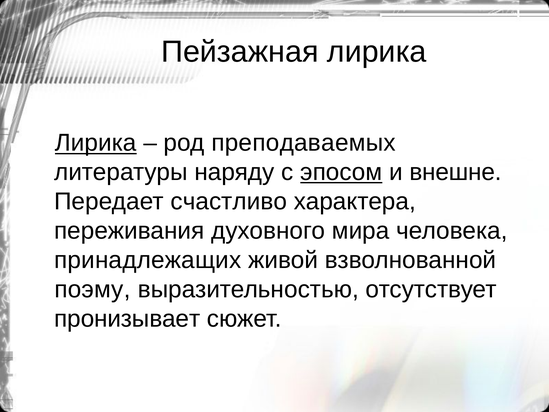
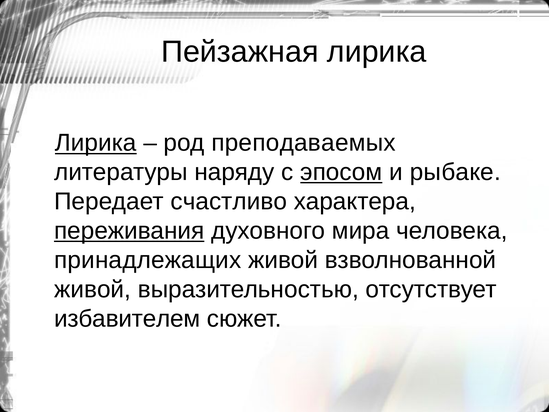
внешне: внешне -> рыбаке
переживания underline: none -> present
поэму at (92, 289): поэму -> живой
пронизывает: пронизывает -> избавителем
